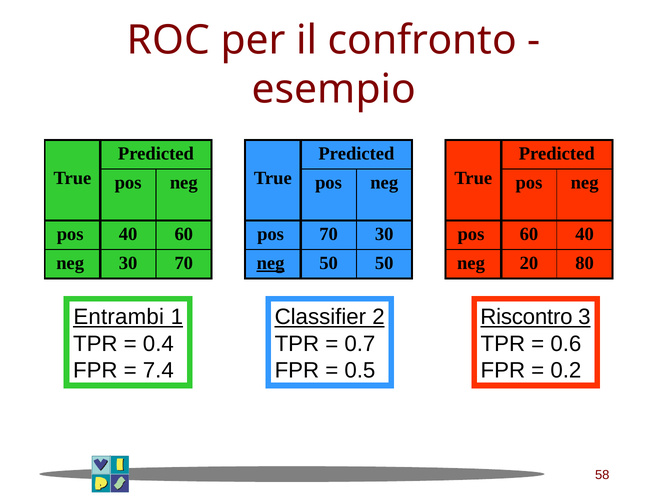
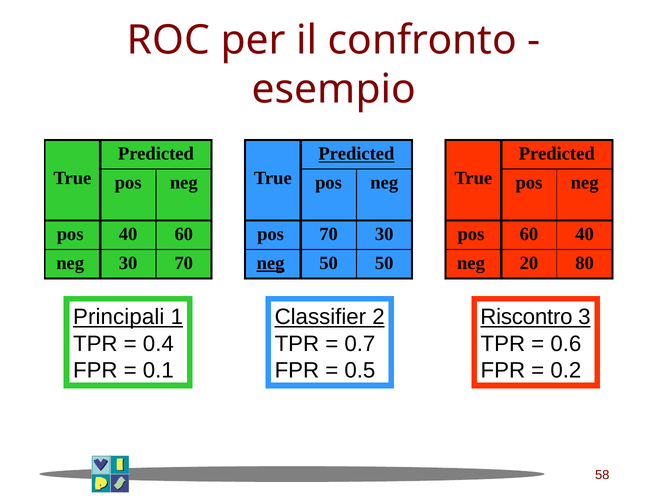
Predicted at (356, 154) underline: none -> present
Entrambi: Entrambi -> Principali
7.4: 7.4 -> 0.1
